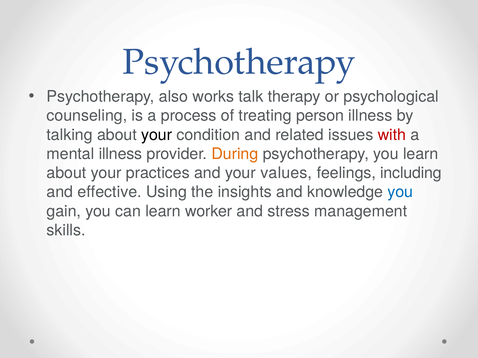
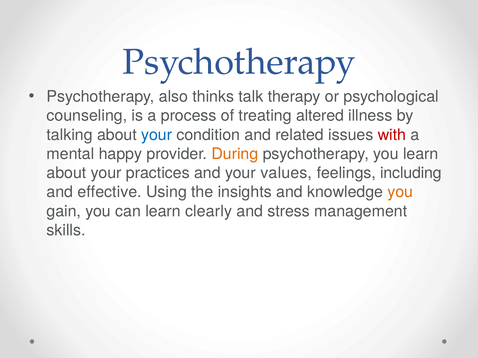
works: works -> thinks
person: person -> altered
your at (157, 135) colour: black -> blue
mental illness: illness -> happy
you at (400, 192) colour: blue -> orange
worker: worker -> clearly
